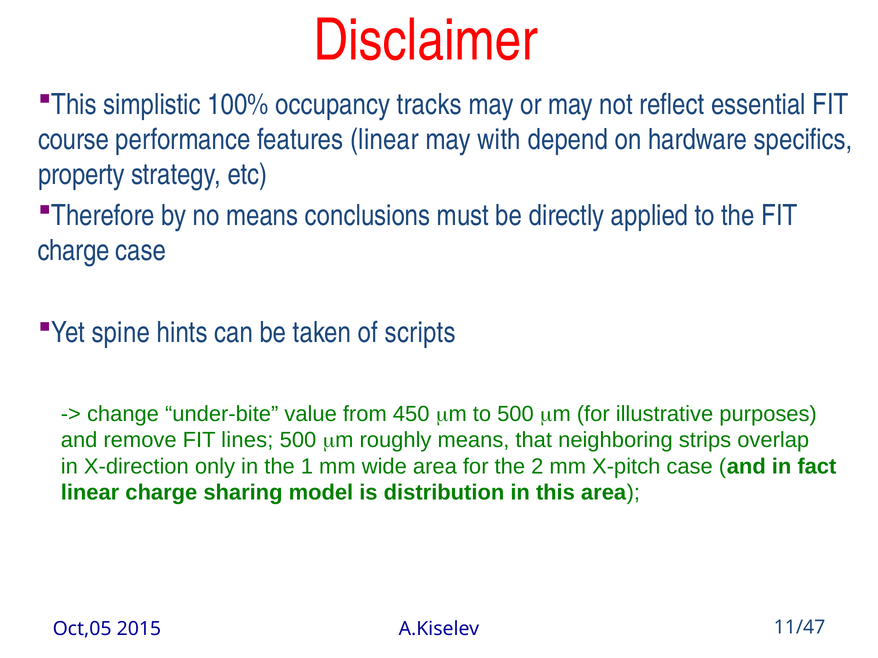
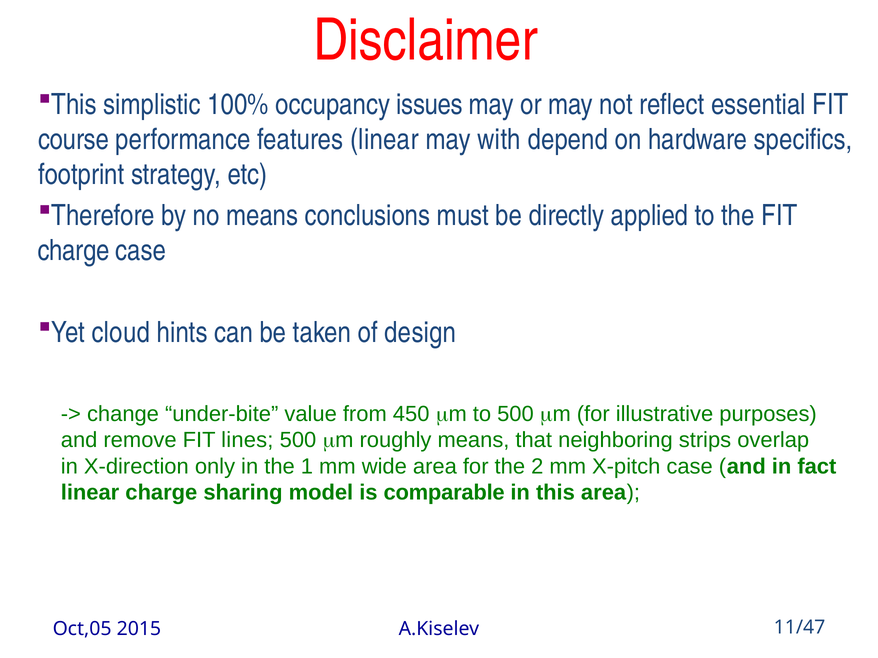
tracks: tracks -> issues
property: property -> footprint
spine: spine -> cloud
scripts: scripts -> design
distribution: distribution -> comparable
